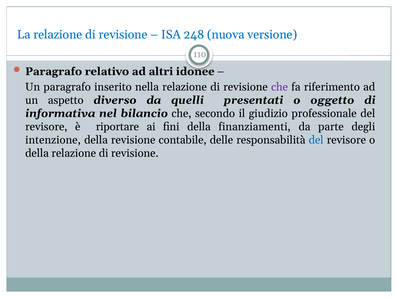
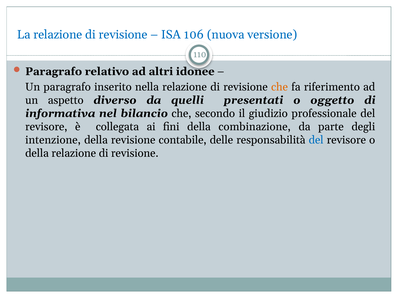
248: 248 -> 106
che at (280, 87) colour: purple -> orange
riportare: riportare -> collegata
finanziamenti: finanziamenti -> combinazione
